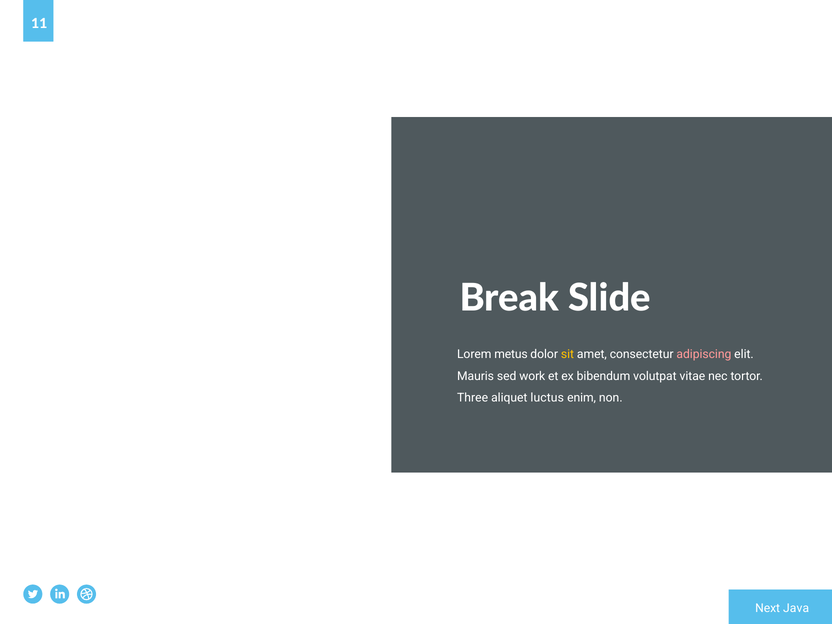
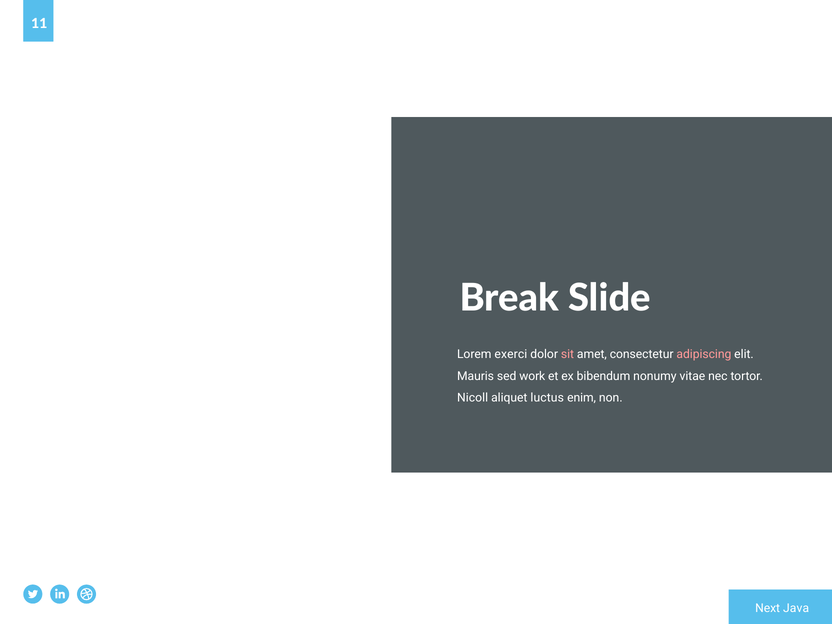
metus: metus -> exerci
sit colour: yellow -> pink
volutpat: volutpat -> nonumy
Three: Three -> Nicoll
